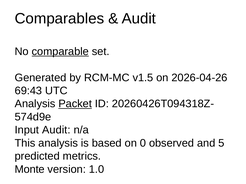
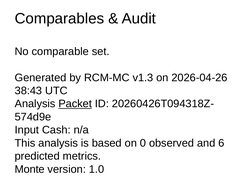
comparable underline: present -> none
v1.5: v1.5 -> v1.3
69:43: 69:43 -> 38:43
Input Audit: Audit -> Cash
5: 5 -> 6
